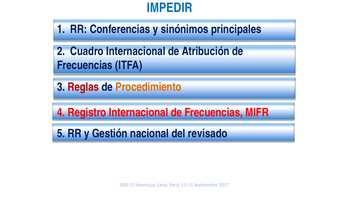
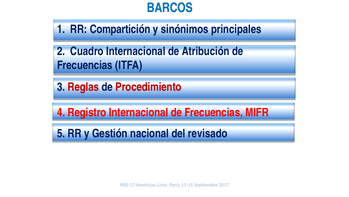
IMPEDIR: IMPEDIR -> BARCOS
Conferencias: Conferencias -> Compartición
Procedimiento colour: orange -> red
